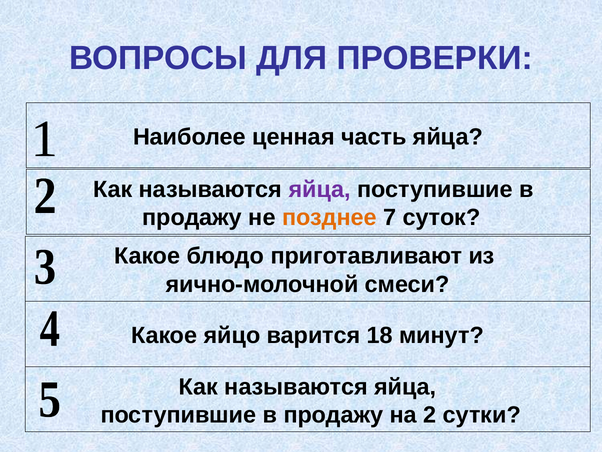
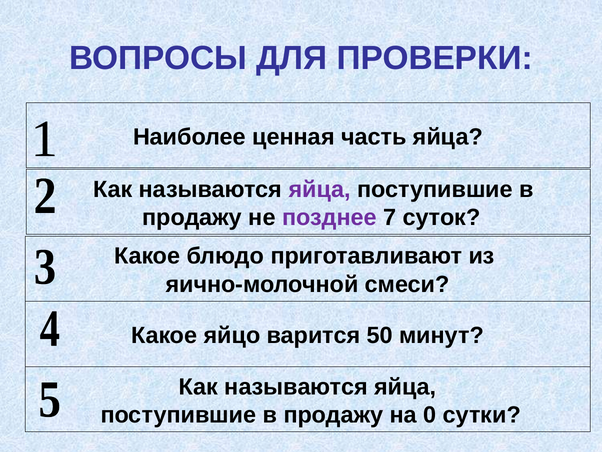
позднее colour: orange -> purple
18: 18 -> 50
2: 2 -> 0
